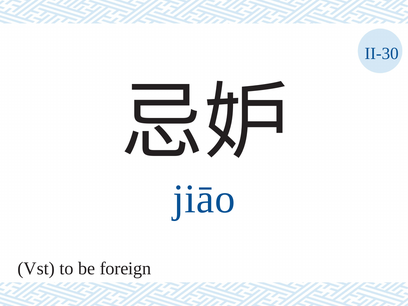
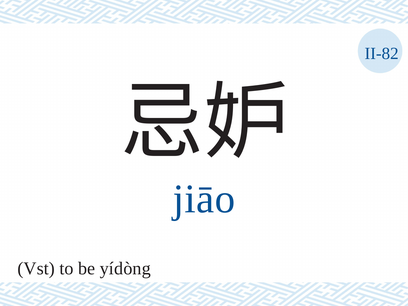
II-30: II-30 -> II-82
foreign: foreign -> yídòng
